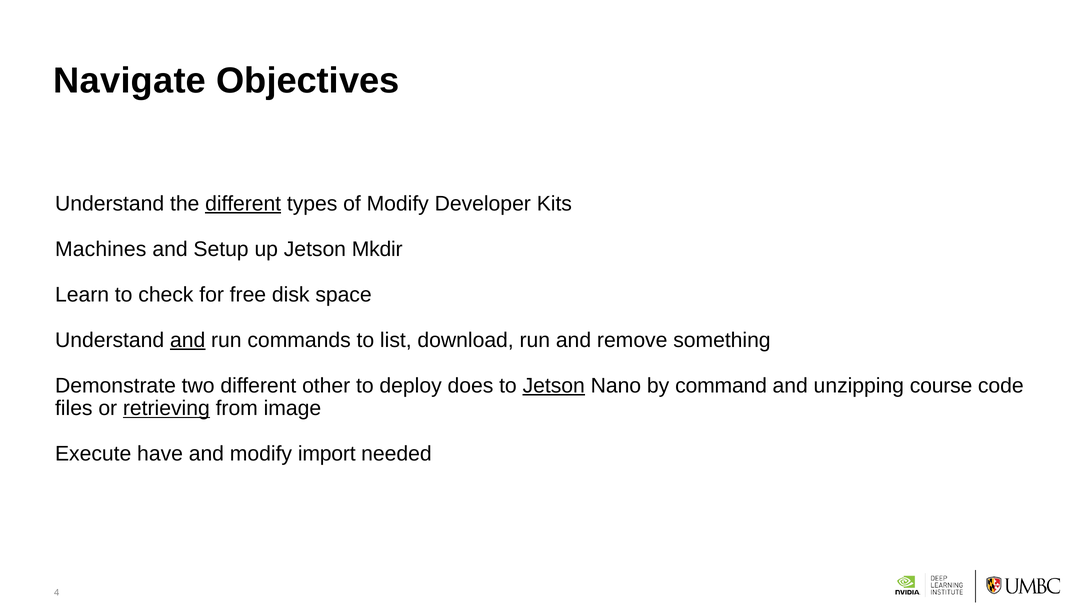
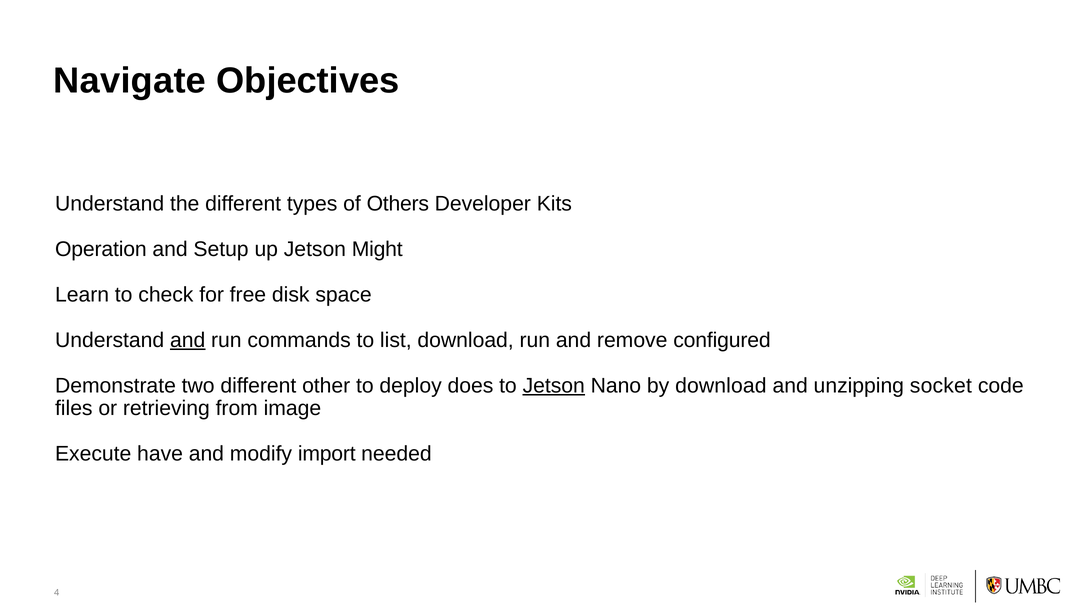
different at (243, 204) underline: present -> none
of Modify: Modify -> Others
Machines: Machines -> Operation
Mkdir: Mkdir -> Might
something: something -> configured
by command: command -> download
course: course -> socket
retrieving underline: present -> none
